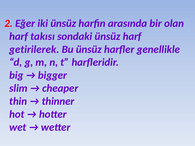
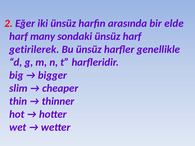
olan: olan -> elde
takısı: takısı -> many
